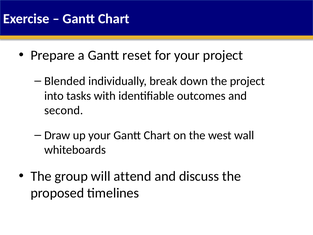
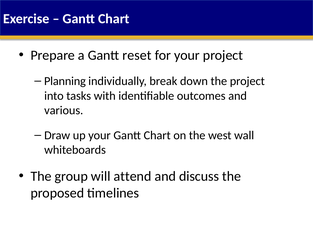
Blended: Blended -> Planning
second: second -> various
